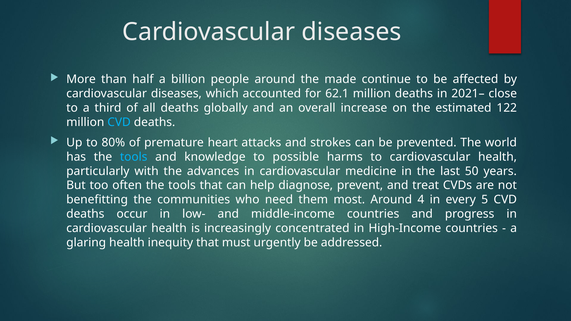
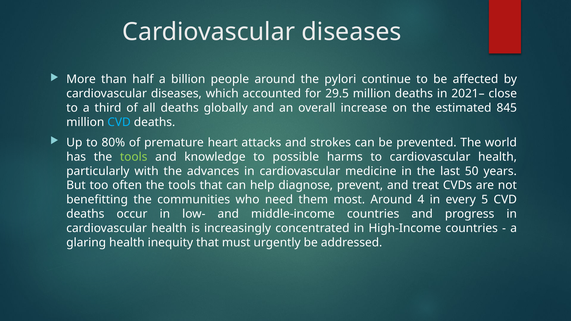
made: made -> pylori
62.1: 62.1 -> 29.5
122: 122 -> 845
tools at (134, 157) colour: light blue -> light green
